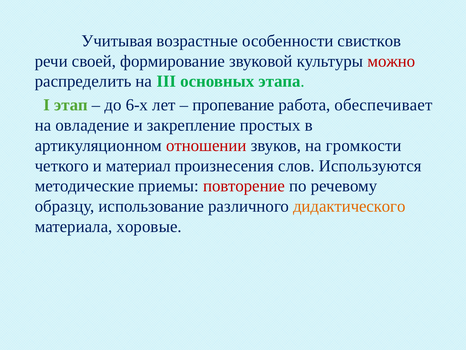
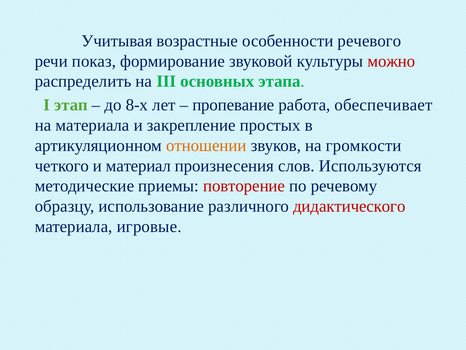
свистков: свистков -> речевого
своей: своей -> показ
6-х: 6-х -> 8-х
на овладение: овладение -> материала
отношении colour: red -> orange
дидактического colour: orange -> red
хоровые: хоровые -> игровые
